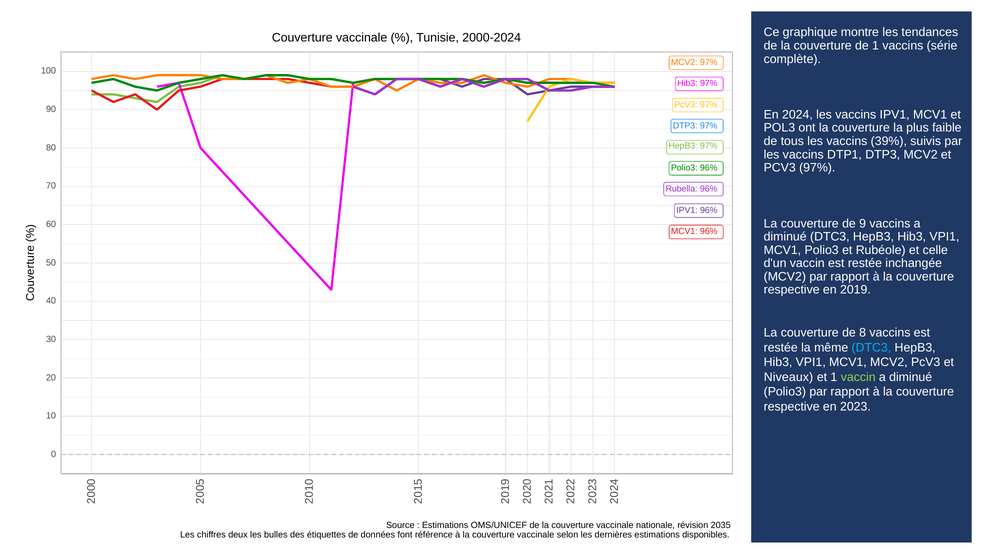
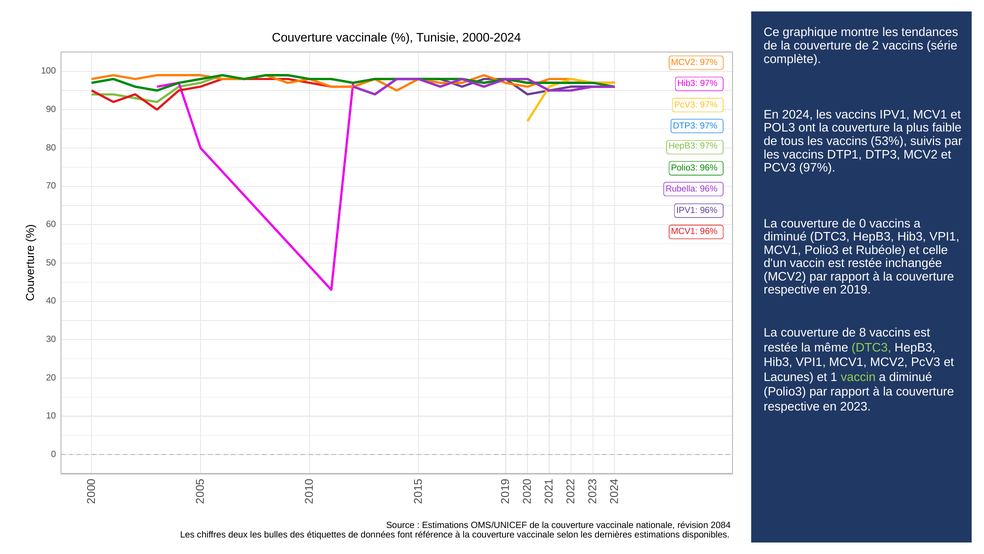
de 1: 1 -> 2
39%: 39% -> 53%
de 9: 9 -> 0
DTC3 at (871, 347) colour: light blue -> light green
Niveaux: Niveaux -> Lacunes
2035: 2035 -> 2084
